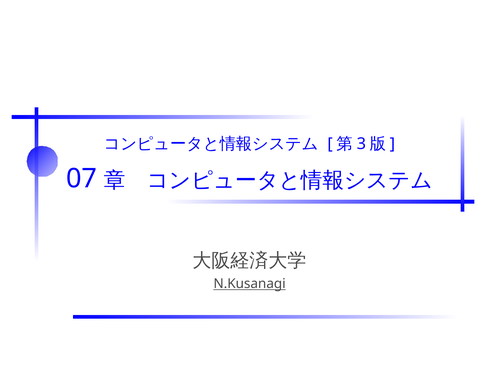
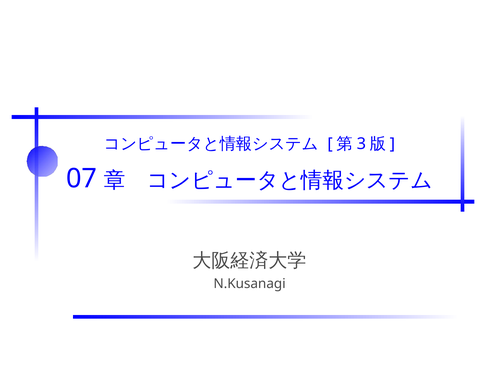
N.Kusanagi underline: present -> none
